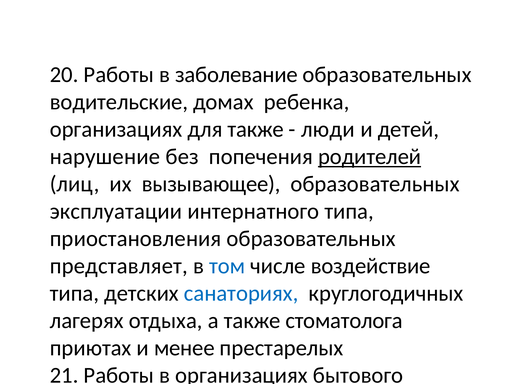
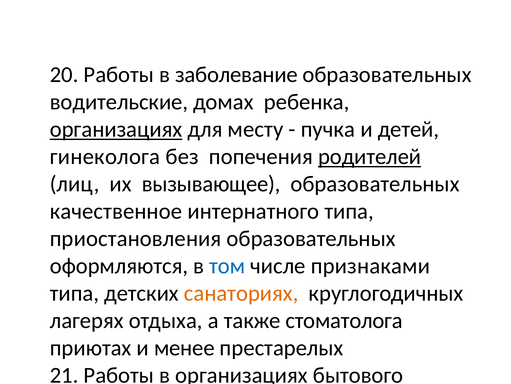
организациях at (116, 129) underline: none -> present
для также: также -> месту
люди: люди -> пучка
нарушение: нарушение -> гинеколога
эксплуатации: эксплуатации -> качественное
представляет: представляет -> оформляются
воздействие: воздействие -> признаками
санаториях colour: blue -> orange
